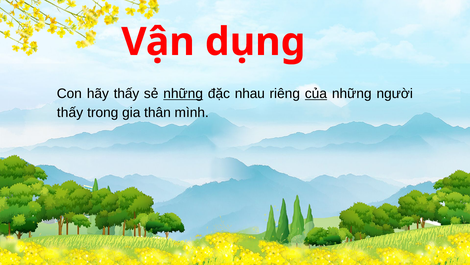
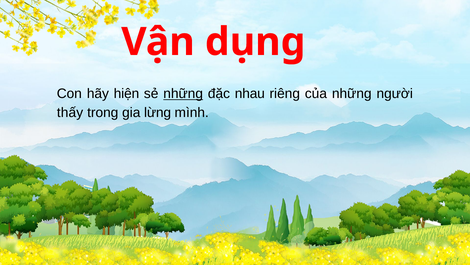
hãy thấy: thấy -> hiện
của underline: present -> none
thân: thân -> lừng
